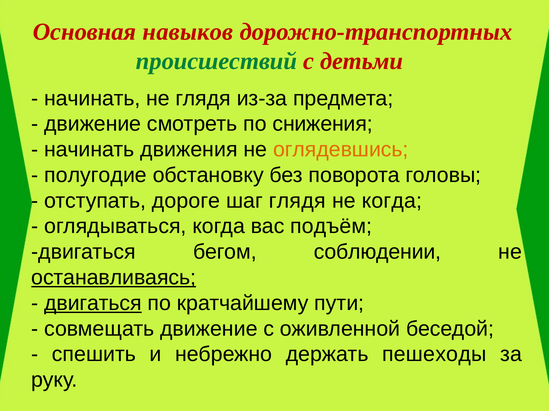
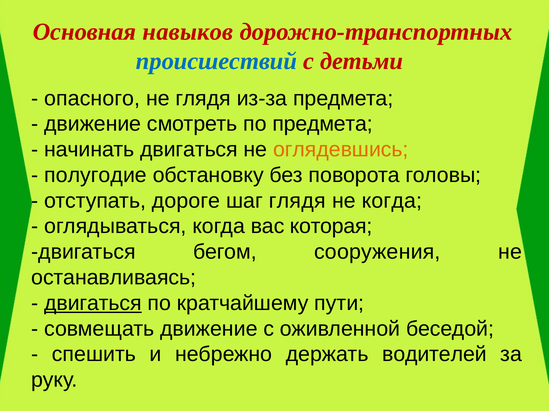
происшествий colour: green -> blue
начинать at (92, 99): начинать -> опасного
по снижения: снижения -> предмета
начинать движения: движения -> двигаться
подъём: подъём -> которая
соблюдении: соблюдении -> сооружения
останавливаясь underline: present -> none
пешеходы: пешеходы -> водителей
